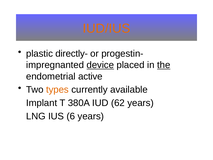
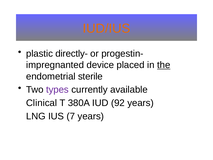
device underline: present -> none
active: active -> sterile
types colour: orange -> purple
Implant: Implant -> Clinical
62: 62 -> 92
6: 6 -> 7
